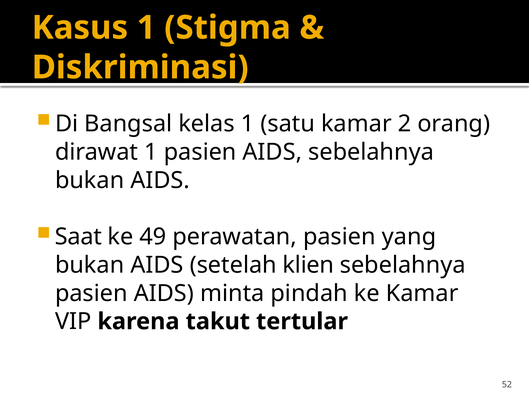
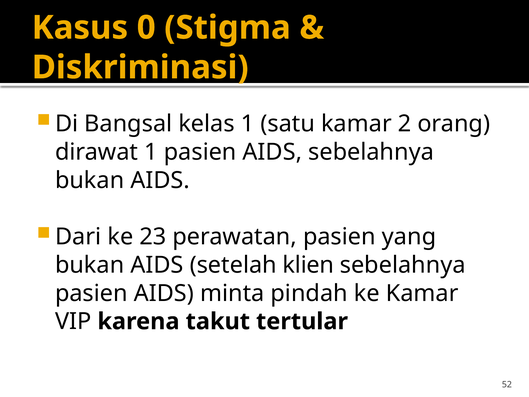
Kasus 1: 1 -> 0
Saat: Saat -> Dari
49: 49 -> 23
